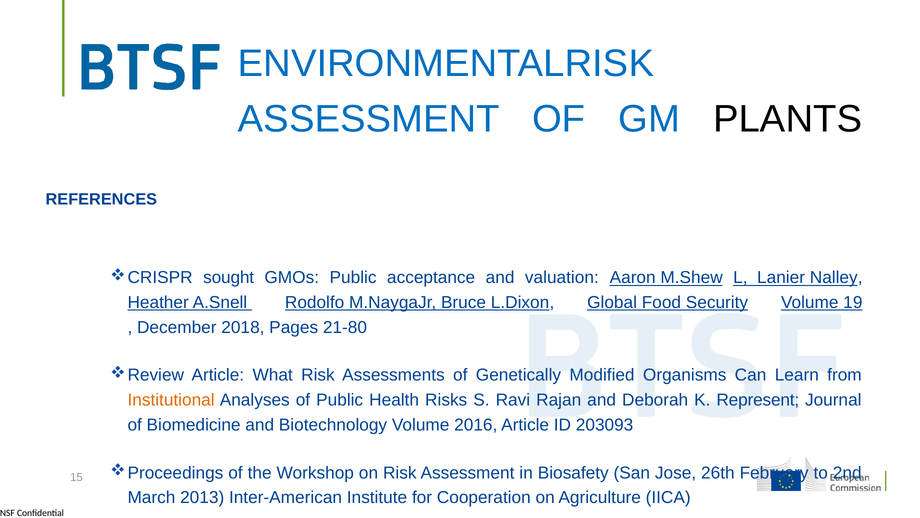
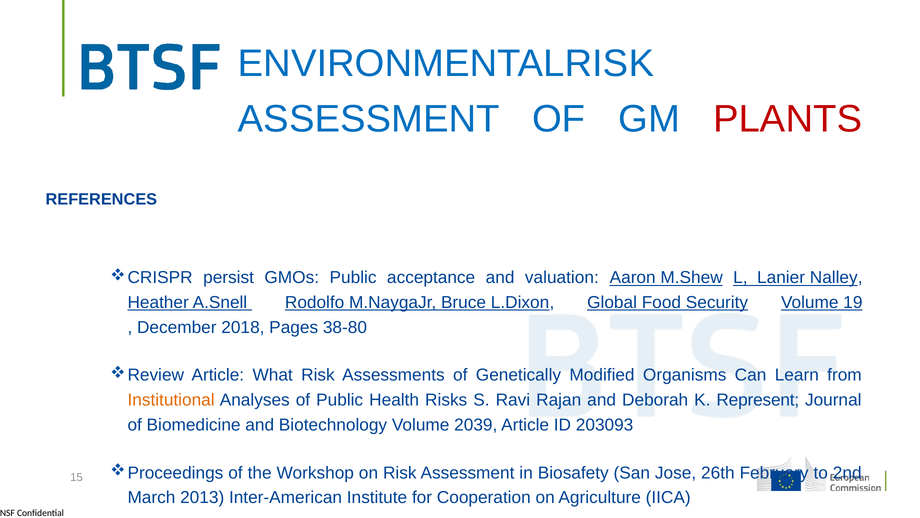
PLANTS colour: black -> red
sought: sought -> persist
21-80: 21-80 -> 38-80
2016: 2016 -> 2039
